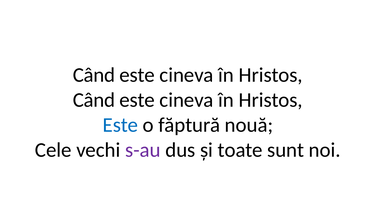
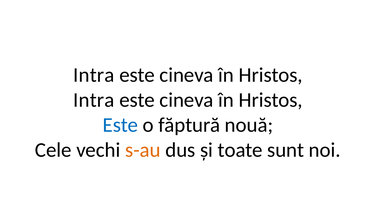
Când at (94, 75): Când -> Intra
Când at (94, 100): Când -> Intra
s-au colour: purple -> orange
